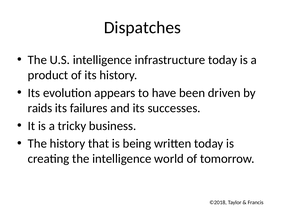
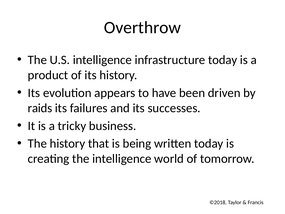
Dispatches: Dispatches -> Overthrow
